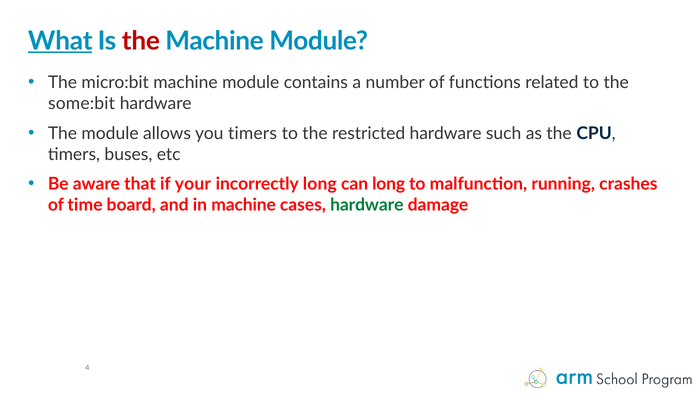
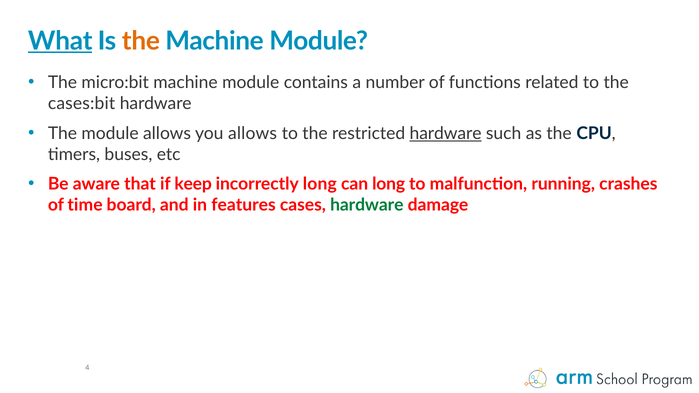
the at (141, 41) colour: red -> orange
some:bit: some:bit -> cases:bit
you timers: timers -> allows
hardware at (446, 133) underline: none -> present
your: your -> keep
in machine: machine -> features
